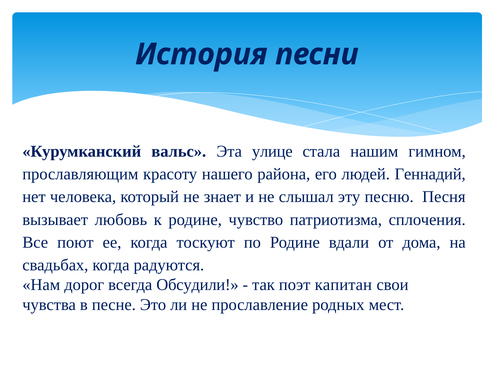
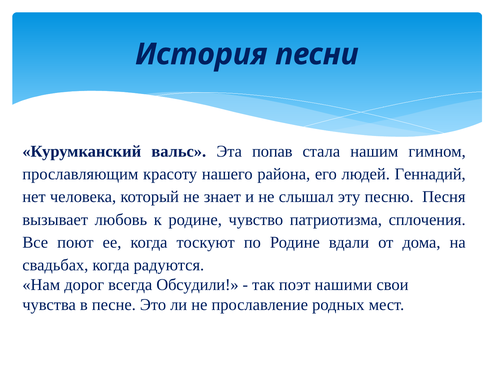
улице: улице -> попав
капитан: капитан -> нашими
